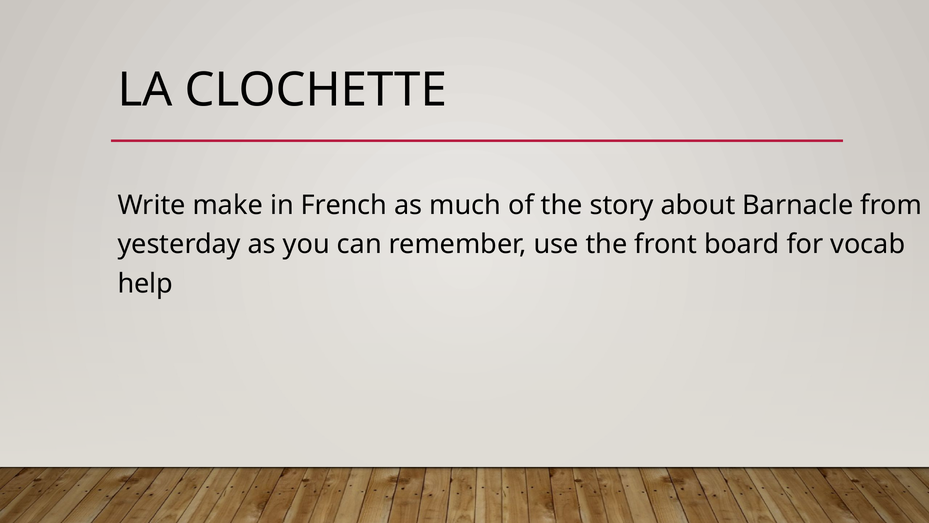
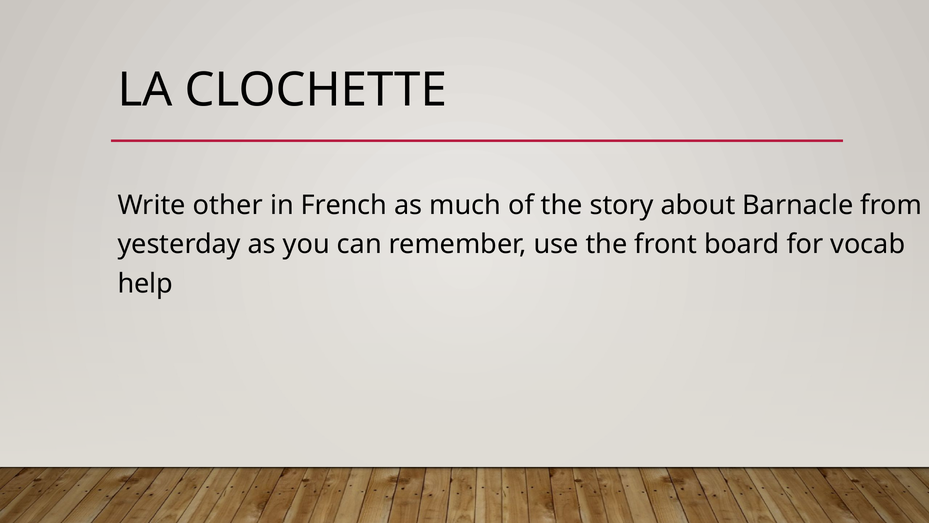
make: make -> other
